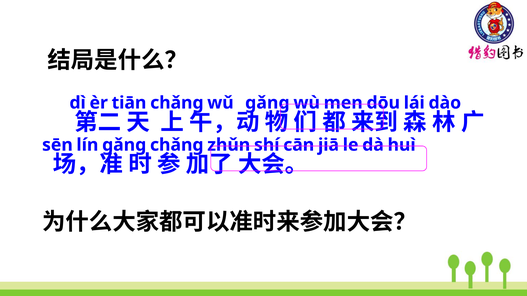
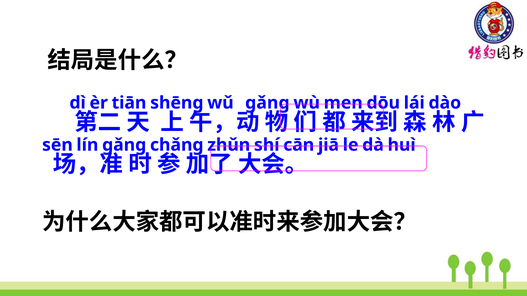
tiān chǎnɡ: chǎnɡ -> shēnɡ
